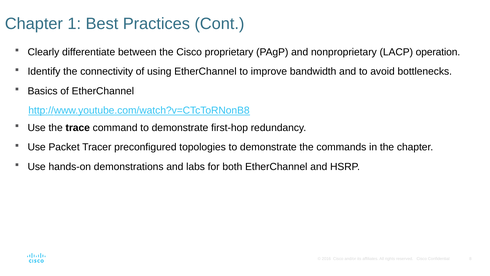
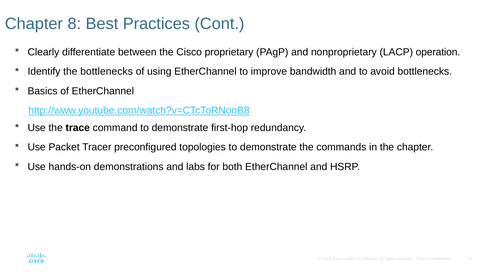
Chapter 1: 1 -> 8
the connectivity: connectivity -> bottlenecks
